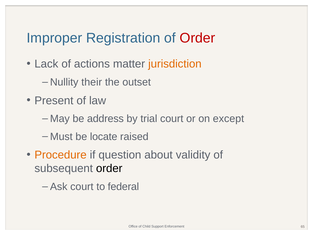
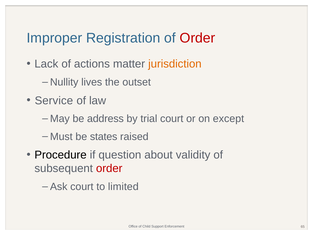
their: their -> lives
Present: Present -> Service
locate: locate -> states
Procedure colour: orange -> black
order at (109, 168) colour: black -> red
federal: federal -> limited
